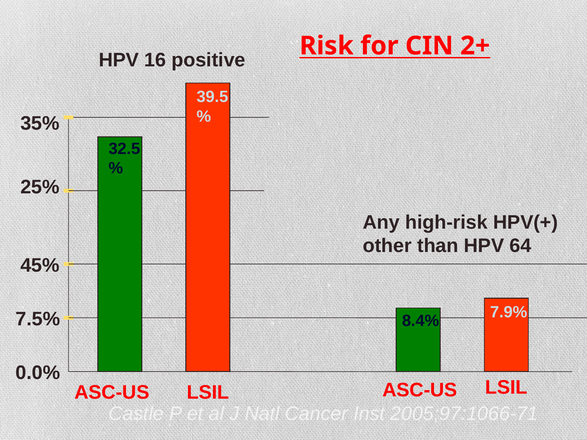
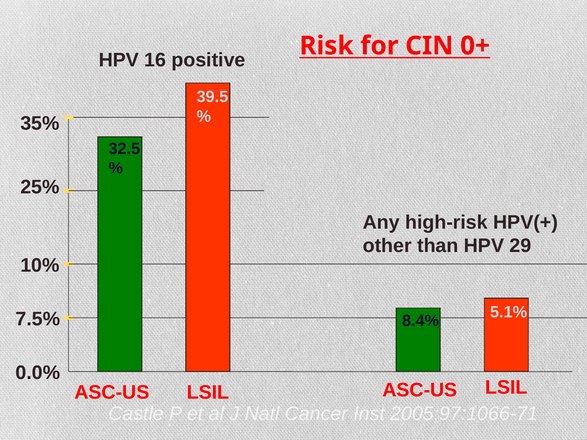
2+: 2+ -> 0+
64: 64 -> 29
45%: 45% -> 10%
7.9%: 7.9% -> 5.1%
